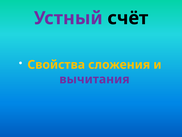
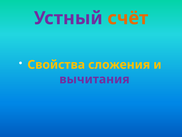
счёт colour: black -> orange
